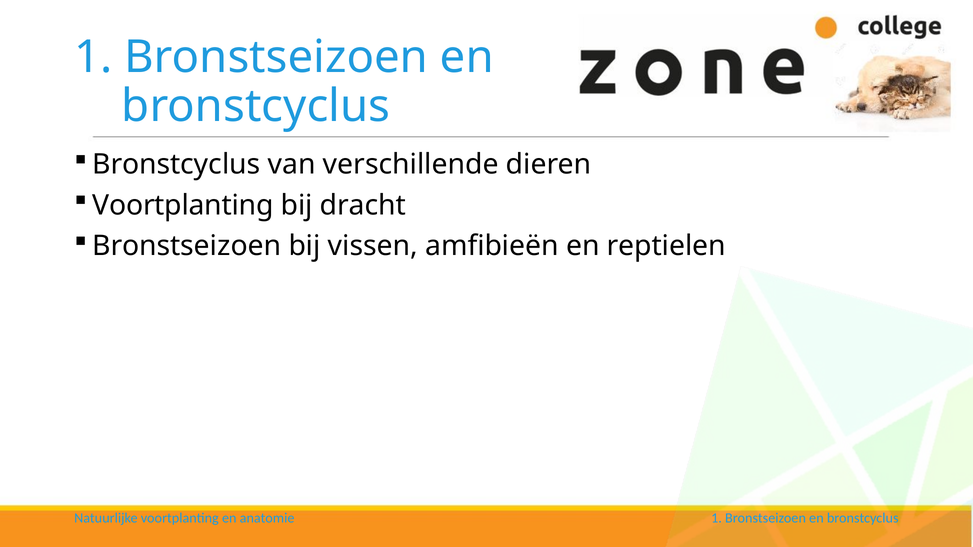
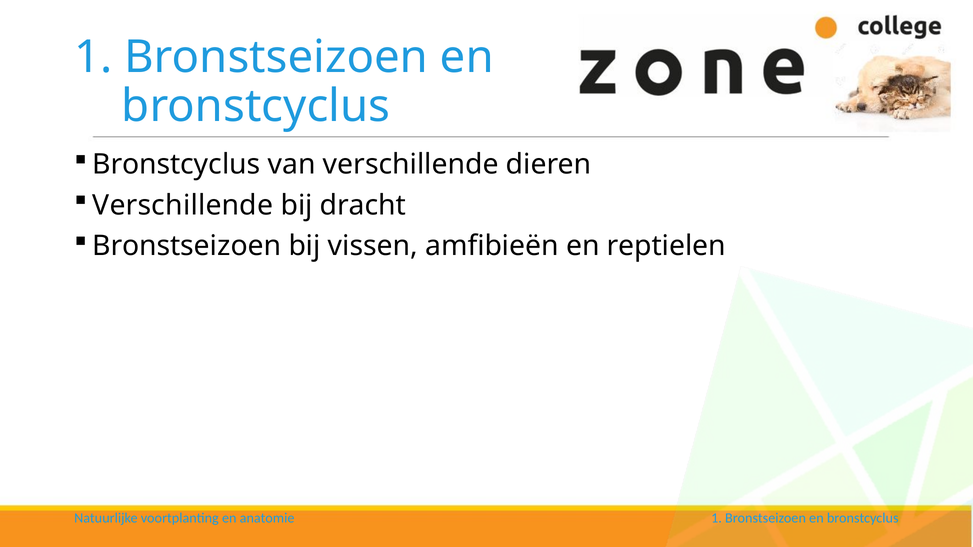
Voortplanting at (183, 205): Voortplanting -> Verschillende
